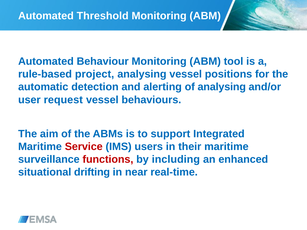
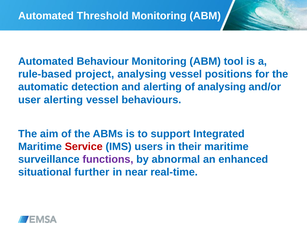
user request: request -> alerting
functions colour: red -> purple
including: including -> abnormal
drifting: drifting -> further
